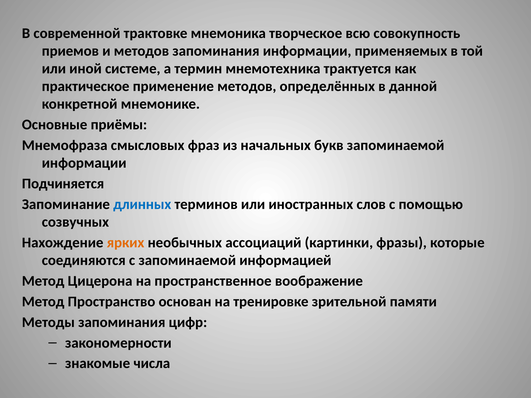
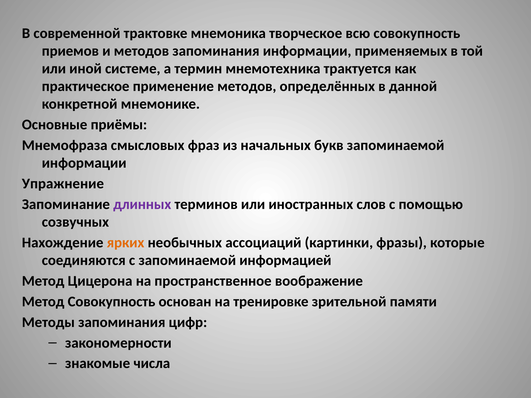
Подчиняется: Подчиняется -> Упражнение
длинных colour: blue -> purple
Метод Пространство: Пространство -> Совокупность
